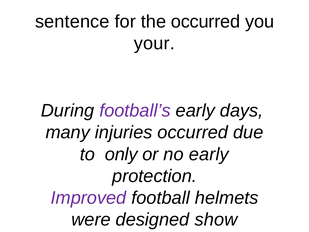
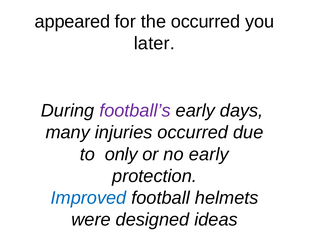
sentence: sentence -> appeared
your: your -> later
Improved colour: purple -> blue
show: show -> ideas
